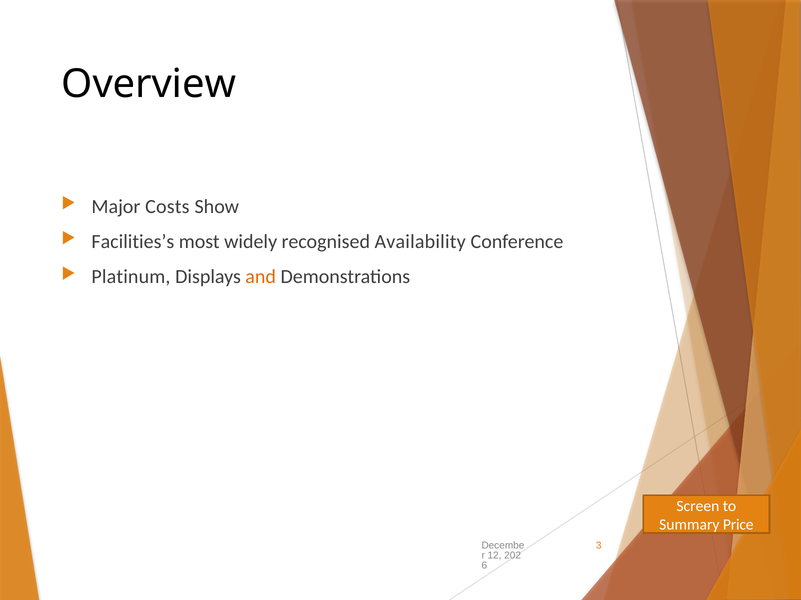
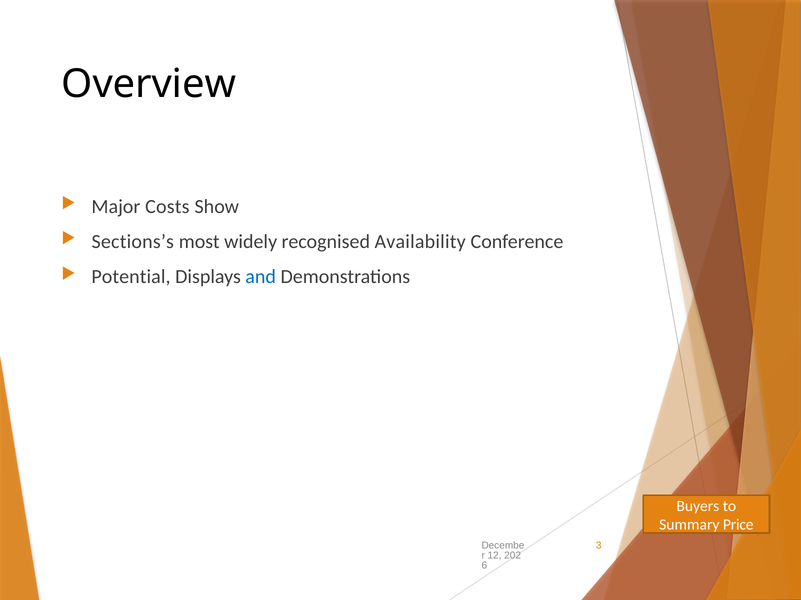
Facilities’s: Facilities’s -> Sections’s
Platinum: Platinum -> Potential
and colour: orange -> blue
Screen: Screen -> Buyers
